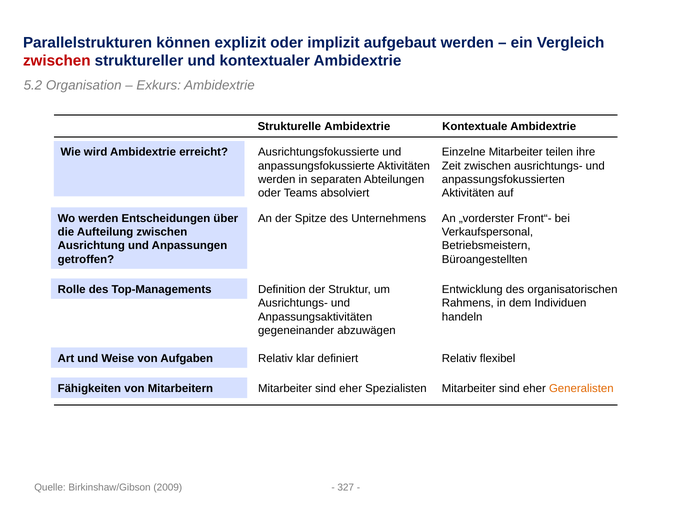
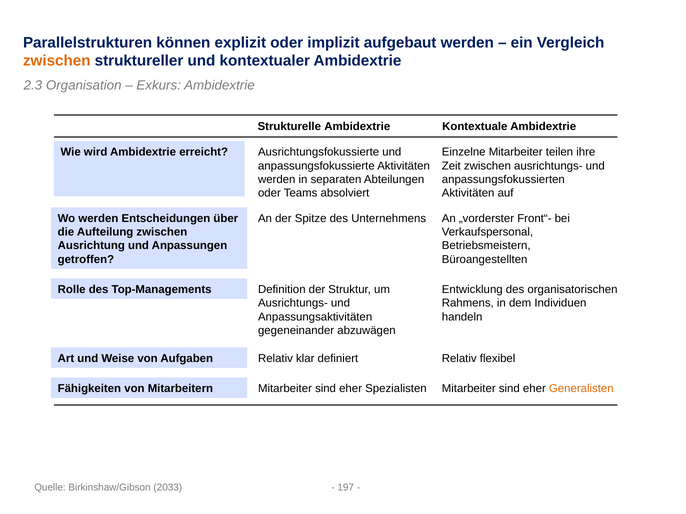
zwischen at (57, 61) colour: red -> orange
5.2: 5.2 -> 2.3
2009: 2009 -> 2033
327: 327 -> 197
